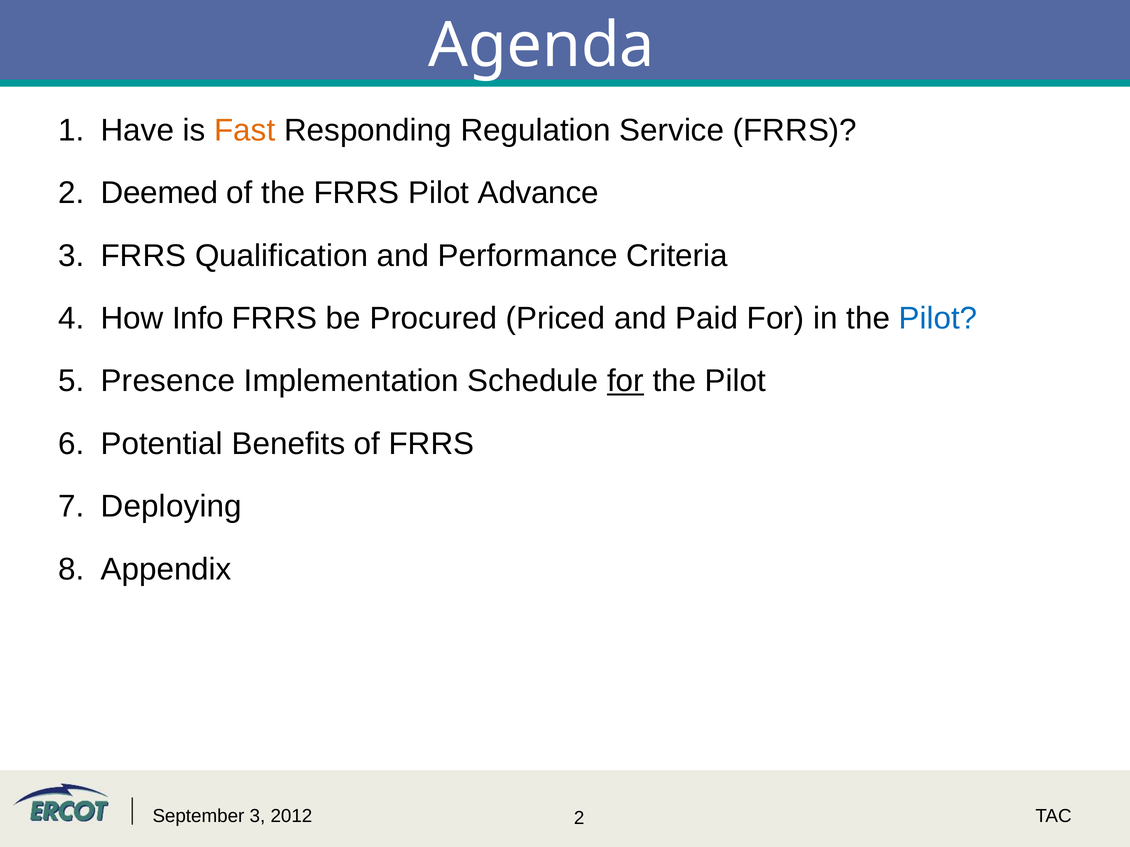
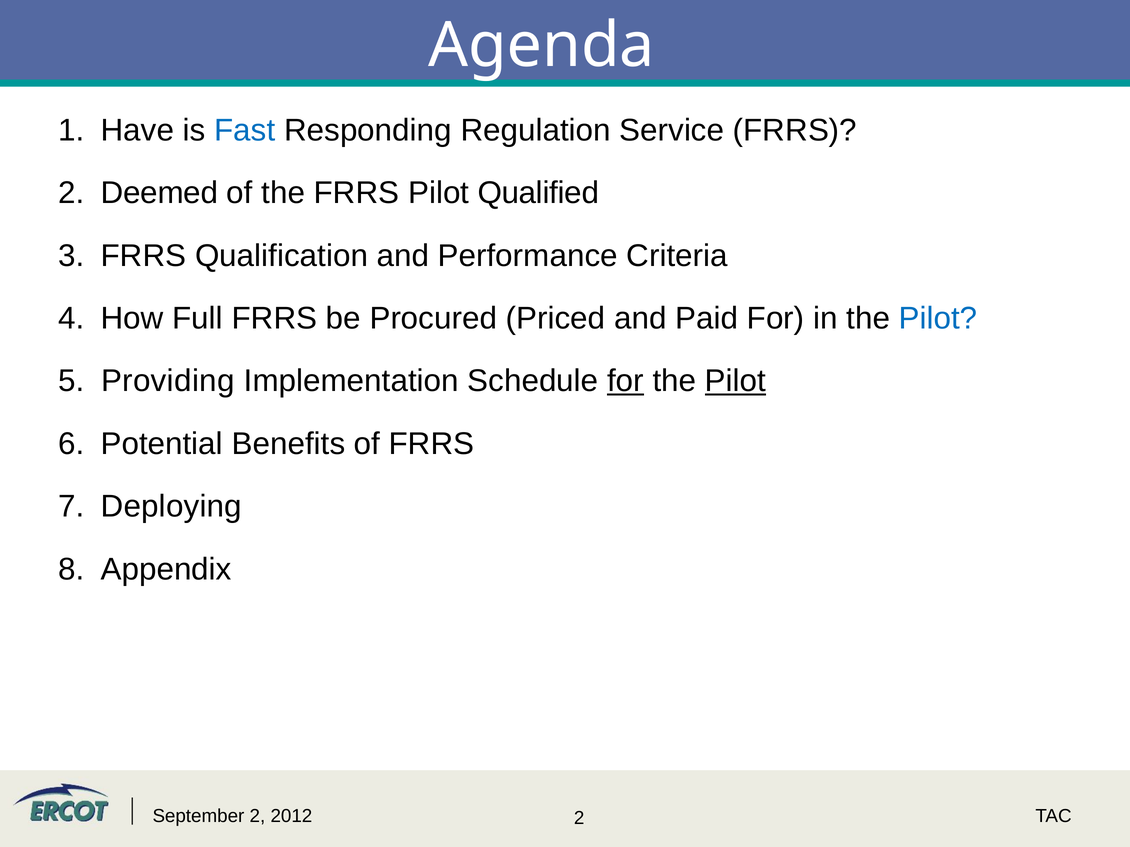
Fast colour: orange -> blue
Advance: Advance -> Qualified
Info: Info -> Full
Presence: Presence -> Providing
Pilot at (735, 381) underline: none -> present
September 3: 3 -> 2
